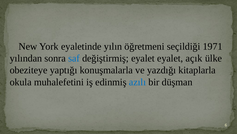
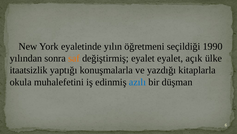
1971: 1971 -> 1990
saf colour: blue -> orange
obeziteye: obeziteye -> itaatsizlik
